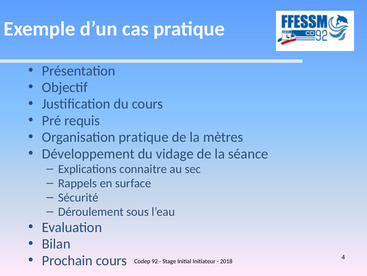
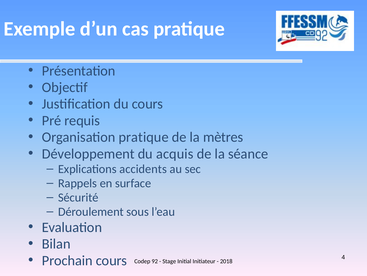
vidage: vidage -> acquis
connaitre: connaitre -> accidents
